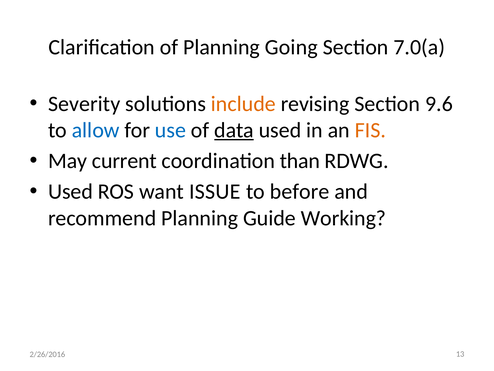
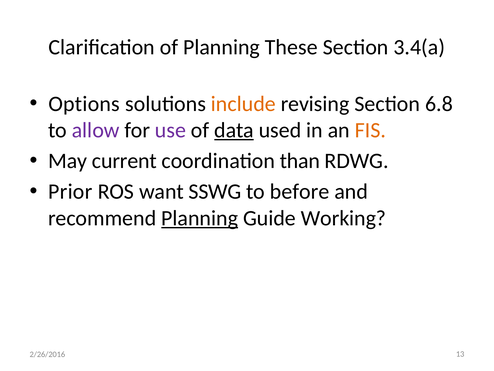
Going: Going -> These
7.0(a: 7.0(a -> 3.4(a
Severity: Severity -> Options
9.6: 9.6 -> 6.8
allow colour: blue -> purple
use colour: blue -> purple
Used at (71, 191): Used -> Prior
ISSUE: ISSUE -> SSWG
Planning at (200, 218) underline: none -> present
